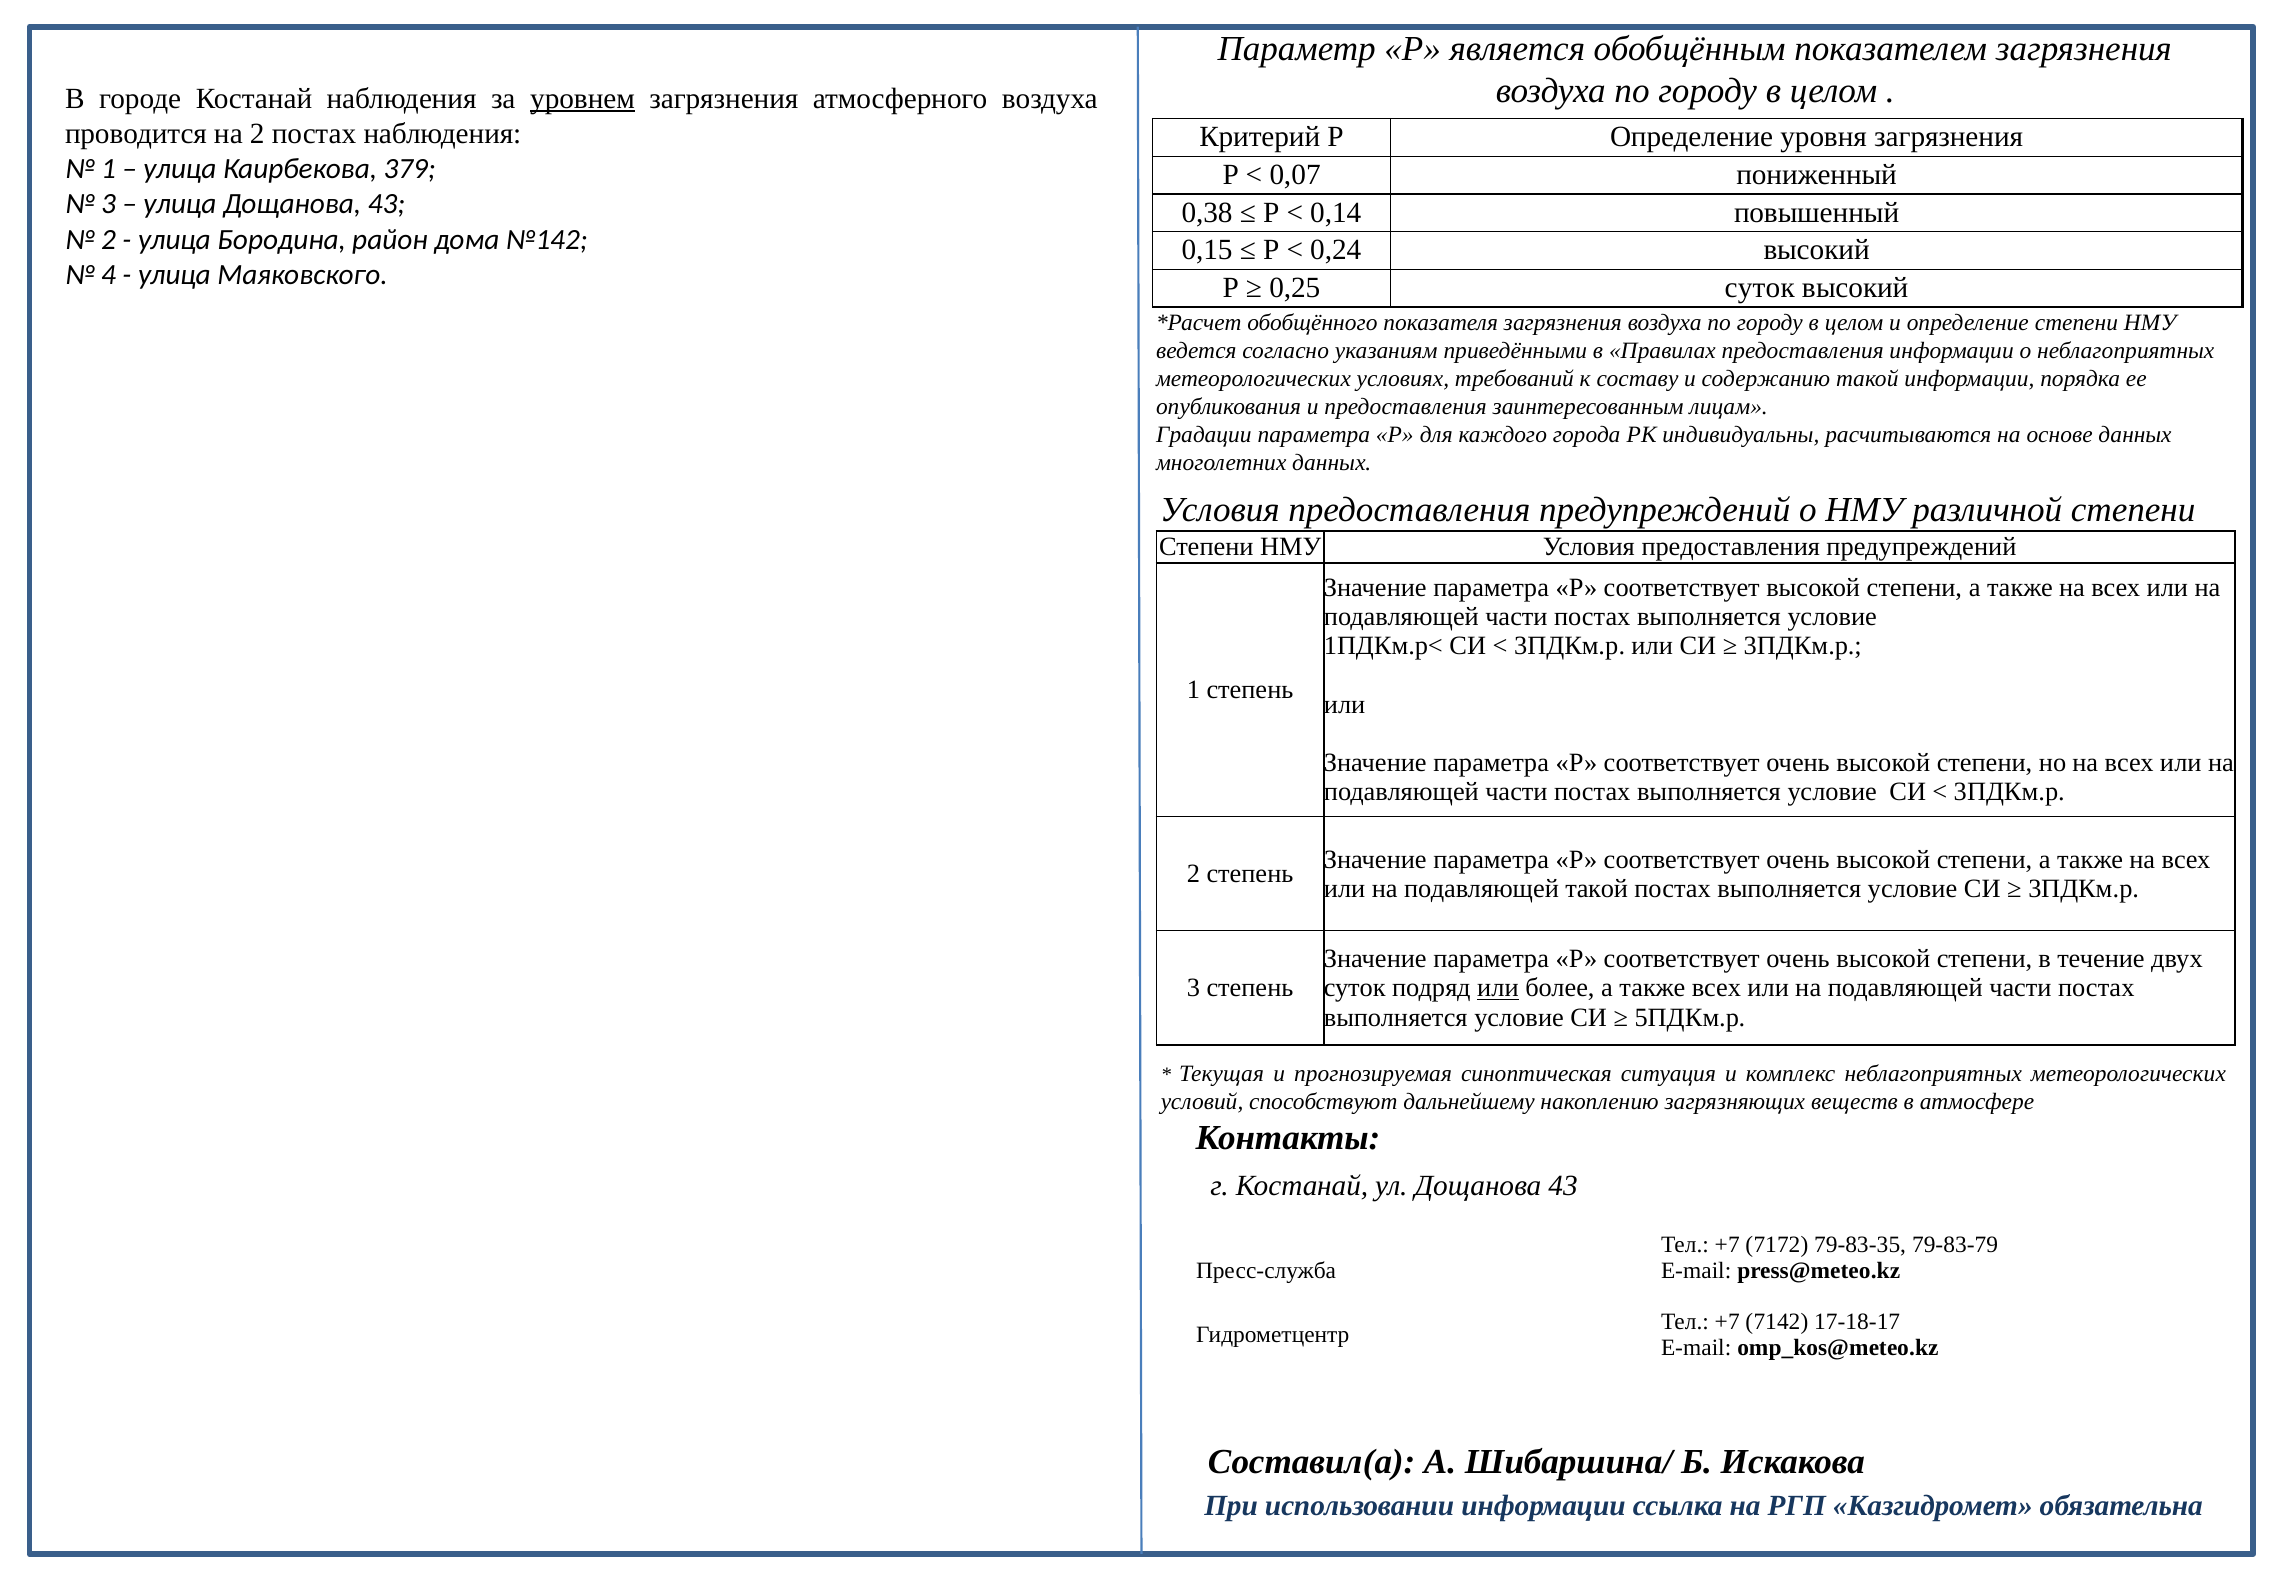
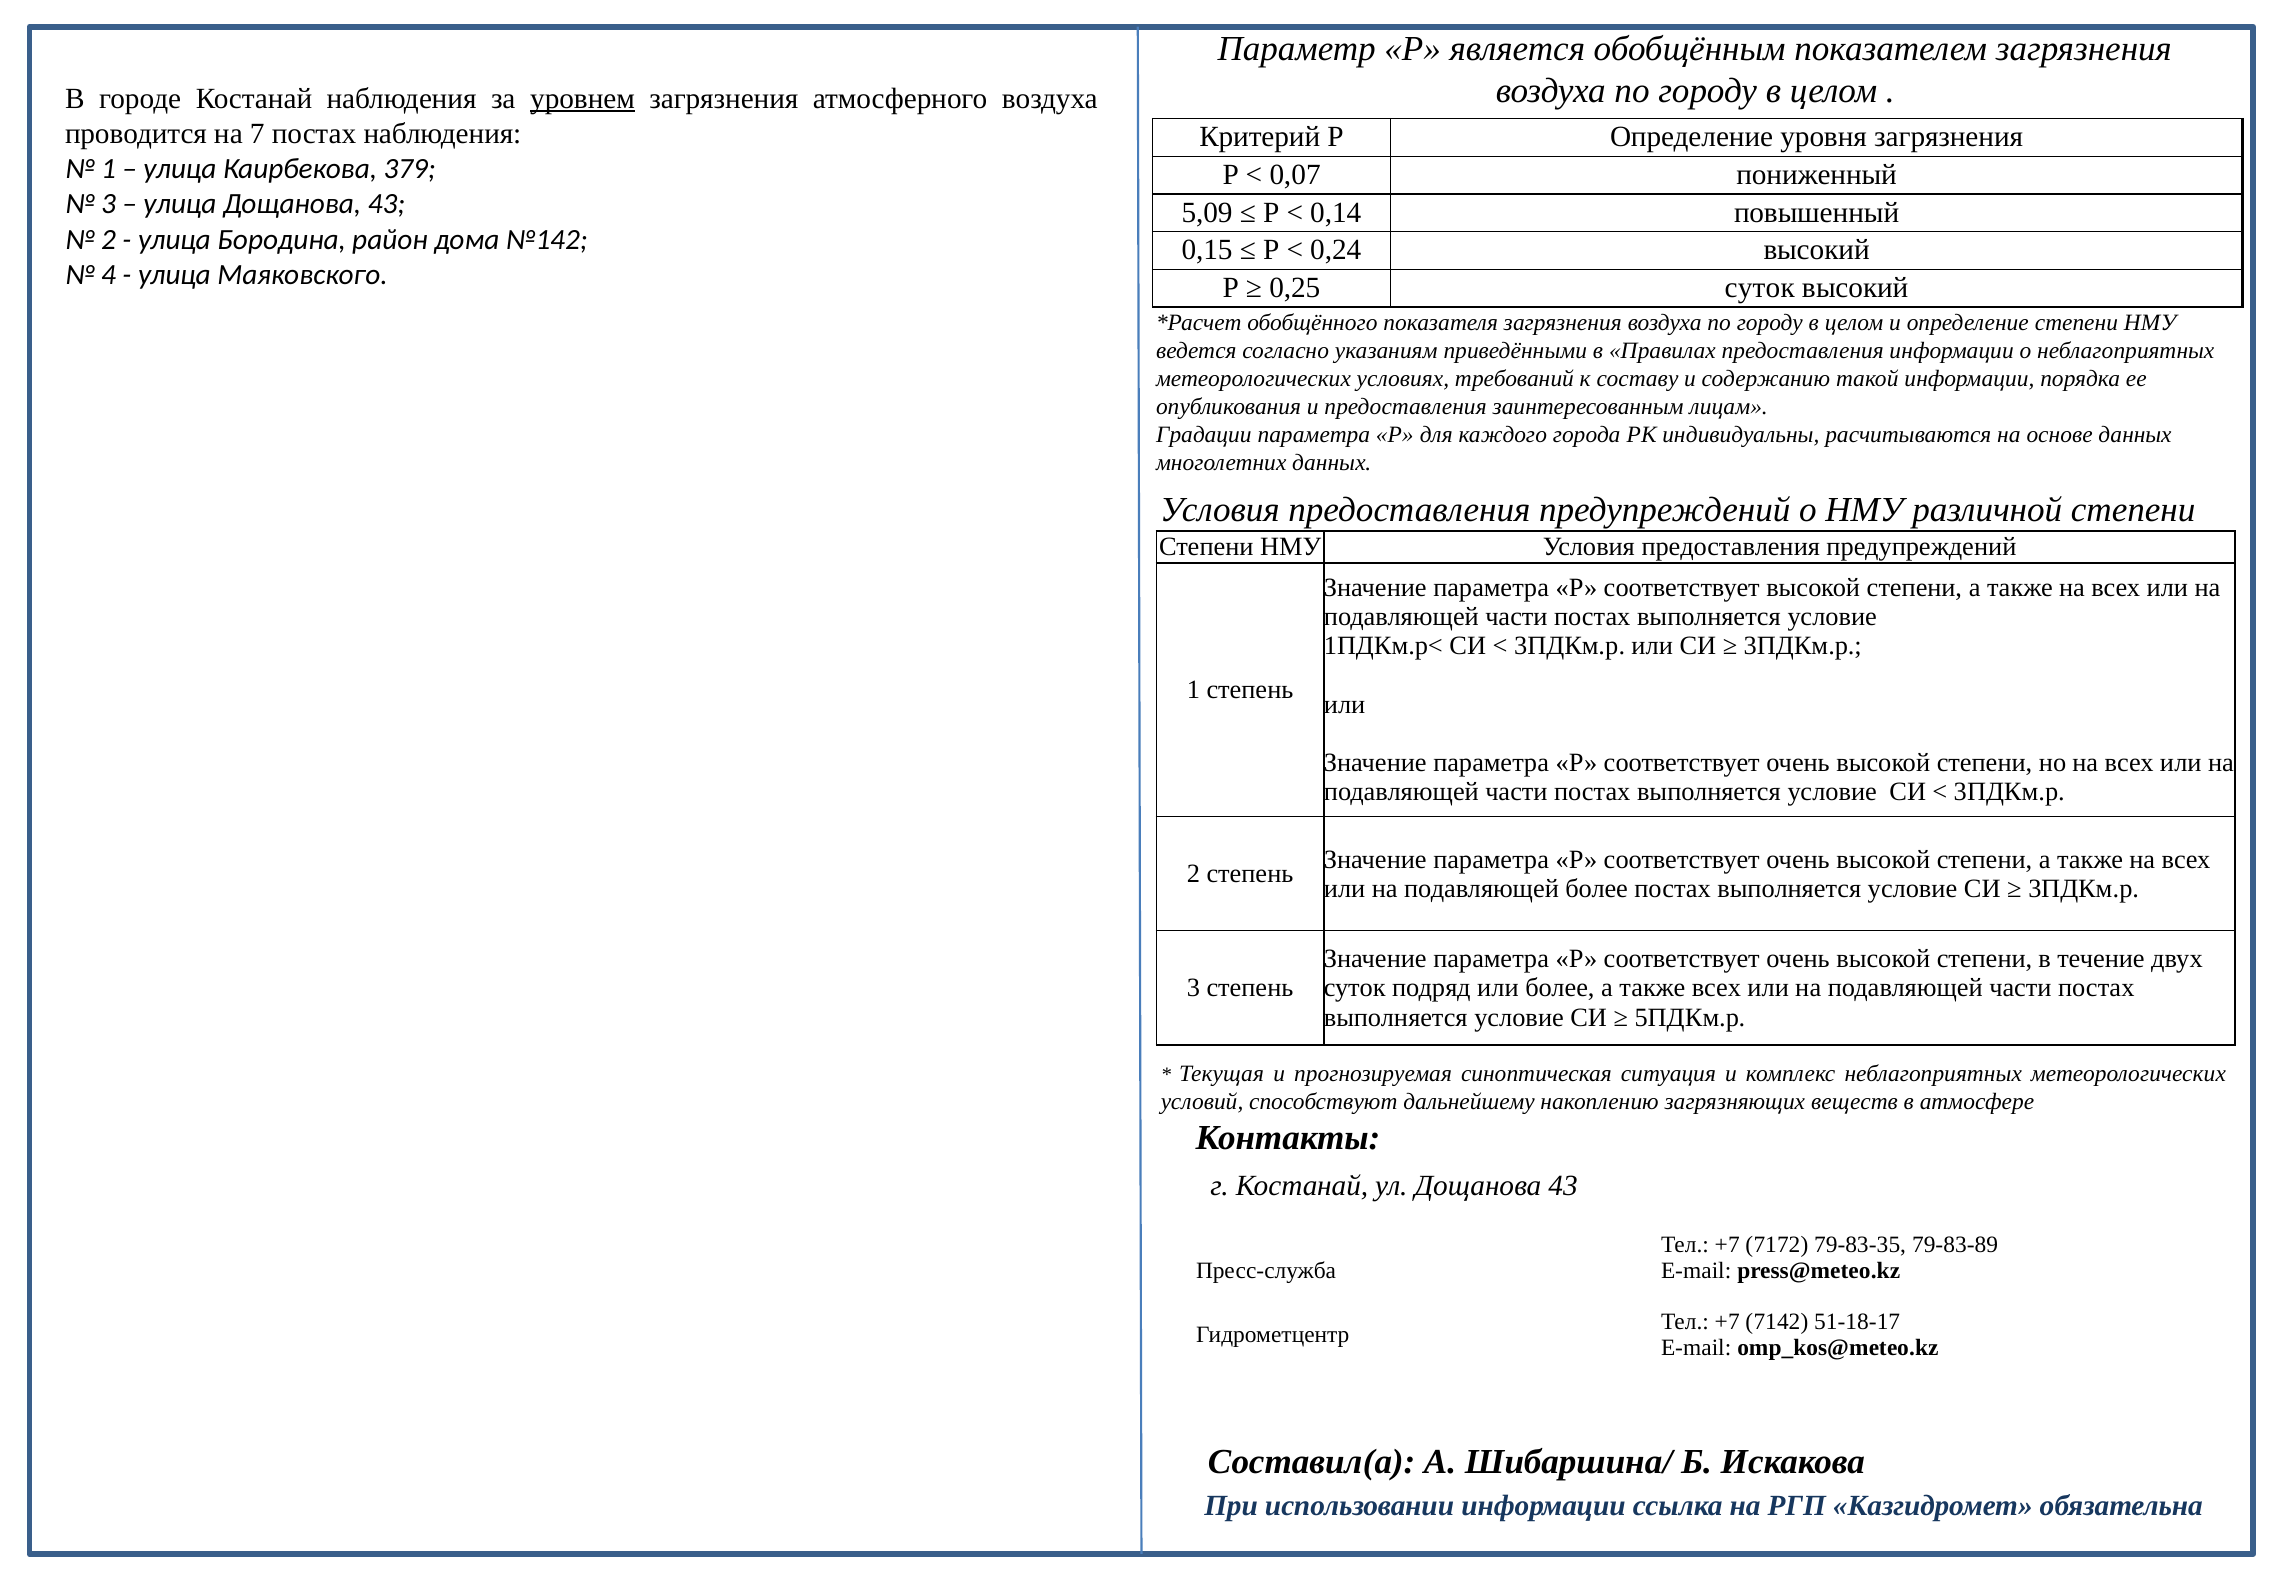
на 2: 2 -> 7
0,38: 0,38 -> 5,09
подавляющей такой: такой -> более
или at (1498, 988) underline: present -> none
79-83-79: 79-83-79 -> 79-83-89
17-18-17: 17-18-17 -> 51-18-17
